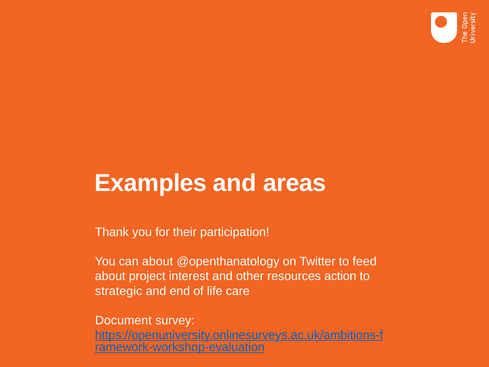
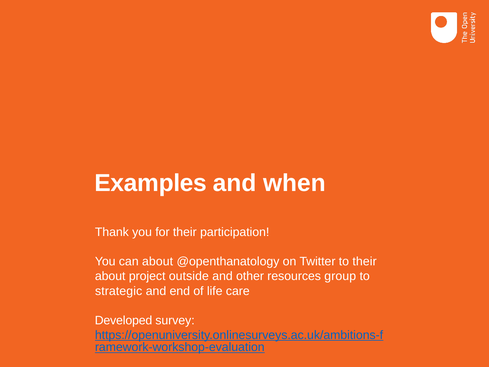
areas: areas -> when
to feed: feed -> their
interest: interest -> outside
action: action -> group
Document: Document -> Developed
